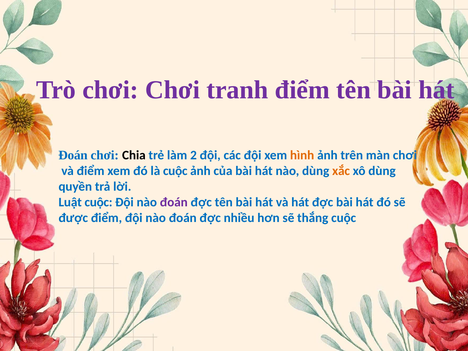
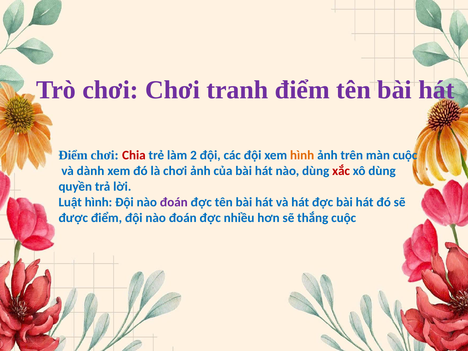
Đoán at (73, 155): Đoán -> Điểm
Chia colour: black -> red
màn chơi: chơi -> cuộc
và điểm: điểm -> dành
là cuộc: cuộc -> chơi
xắc colour: orange -> red
Luật cuộc: cuộc -> hình
